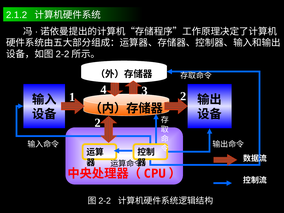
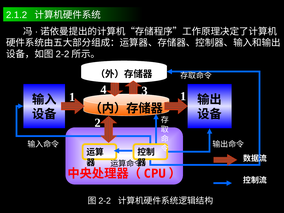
1 2: 2 -> 1
